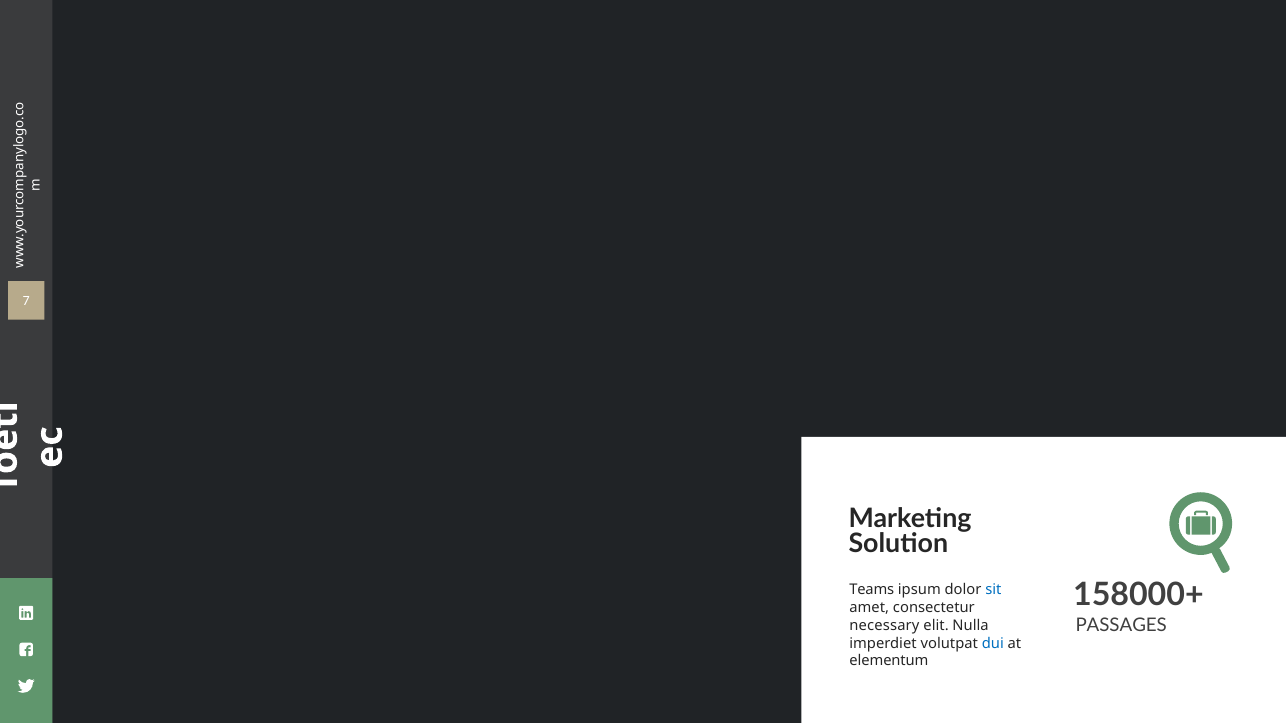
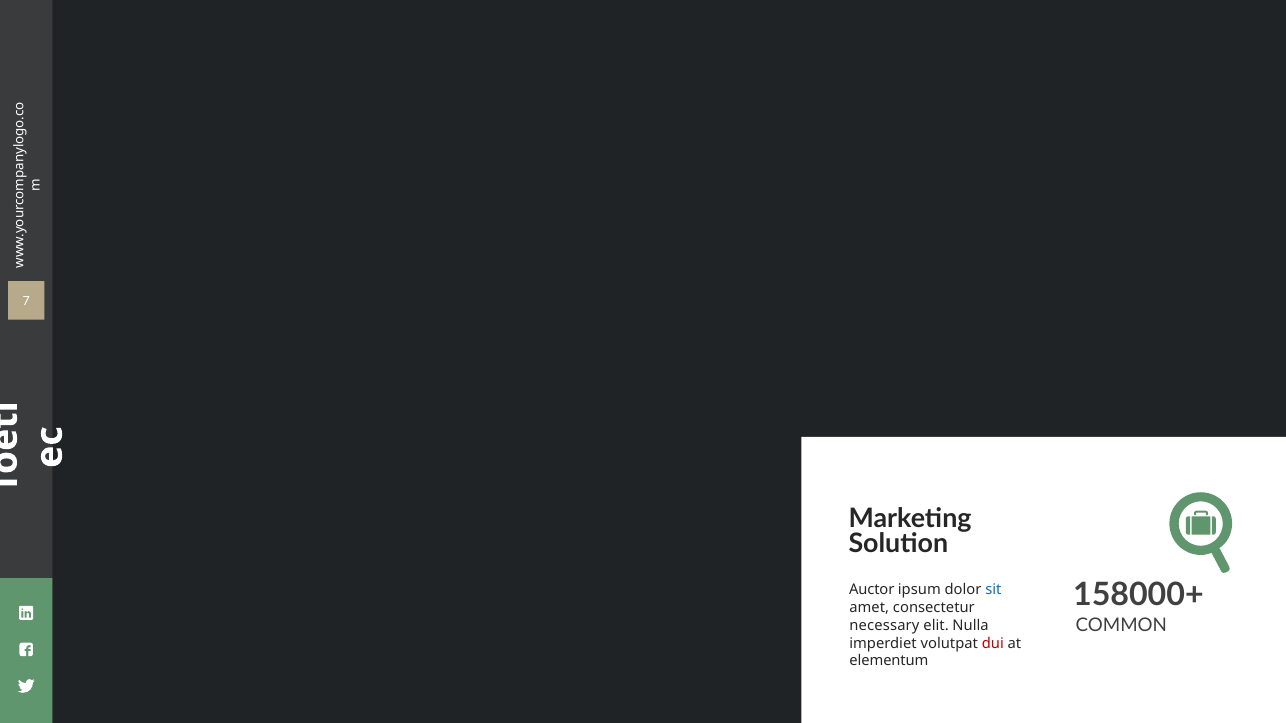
Teams: Teams -> Auctor
PASSAGES: PASSAGES -> COMMON
dui colour: blue -> red
